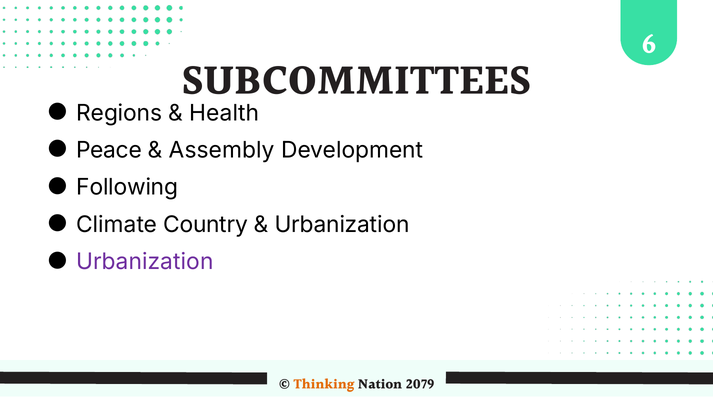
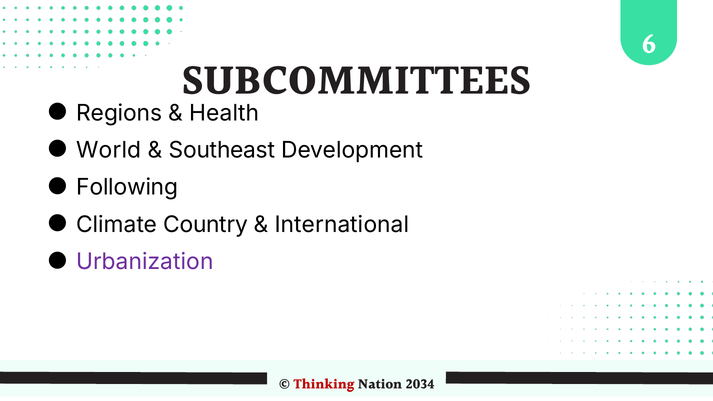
Peace: Peace -> World
Assembly: Assembly -> Southeast
Urbanization at (342, 225): Urbanization -> International
Thinking colour: orange -> red
2079: 2079 -> 2034
